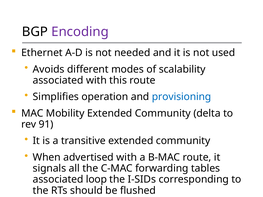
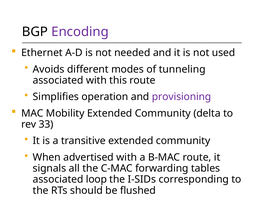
scalability: scalability -> tunneling
provisioning colour: blue -> purple
91: 91 -> 33
